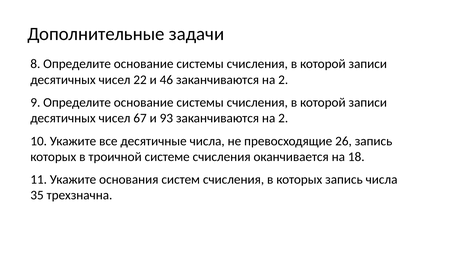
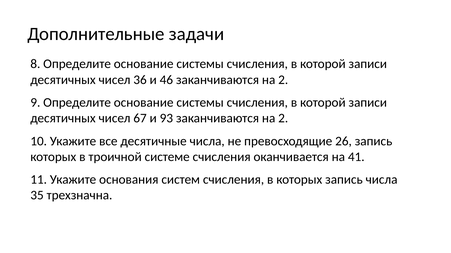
22: 22 -> 36
18: 18 -> 41
